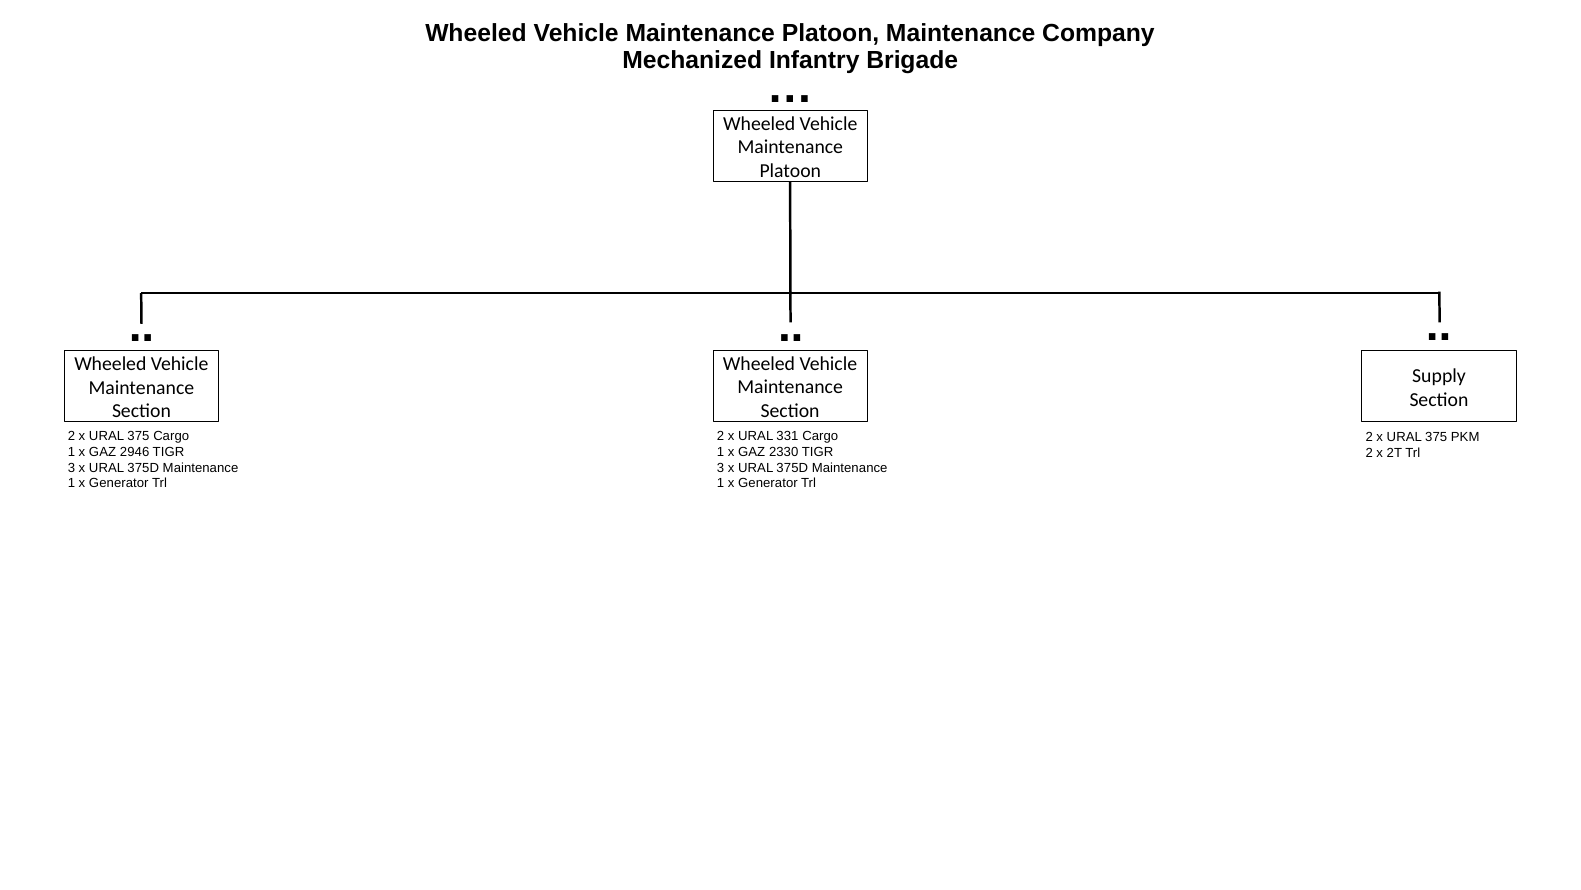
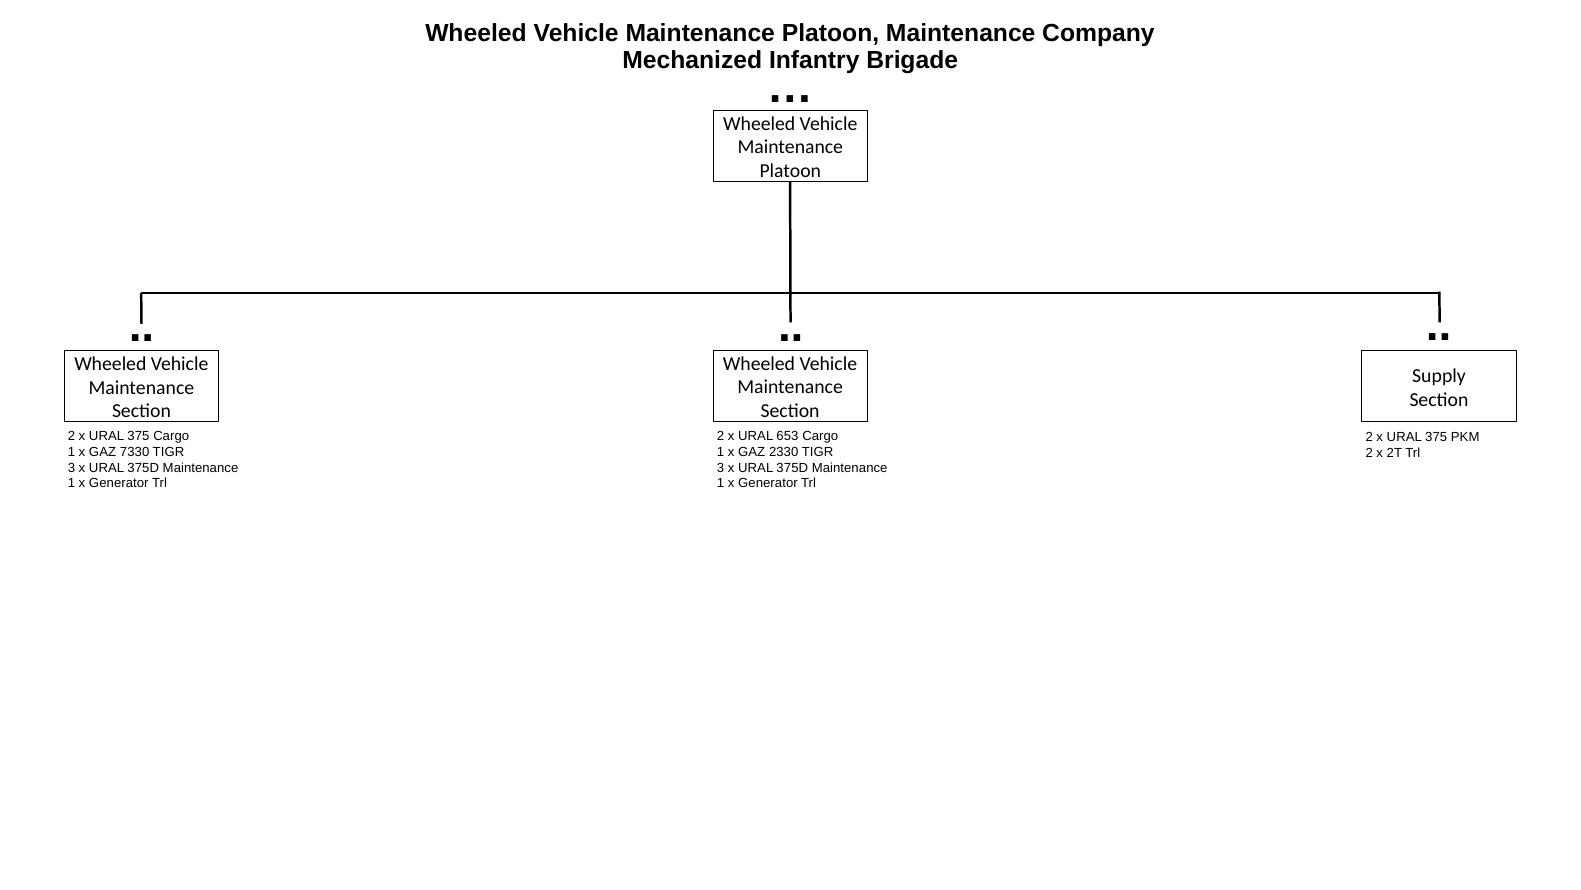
331: 331 -> 653
2946: 2946 -> 7330
